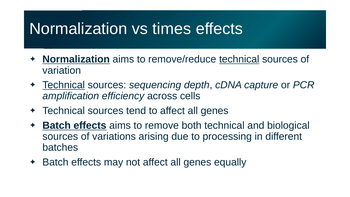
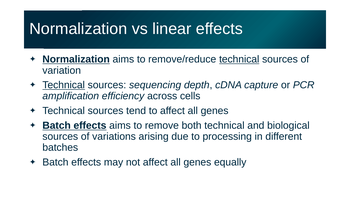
times: times -> linear
